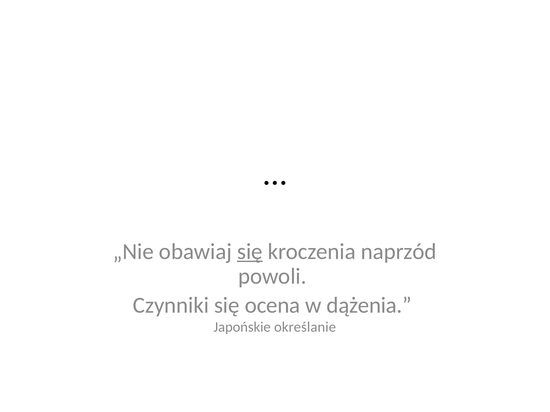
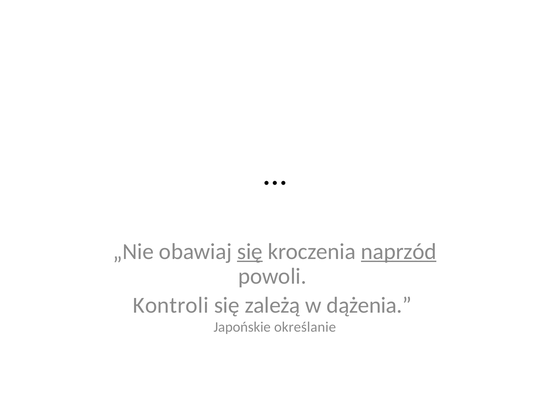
naprzód underline: none -> present
Czynniki: Czynniki -> Kontroli
ocena: ocena -> zależą
